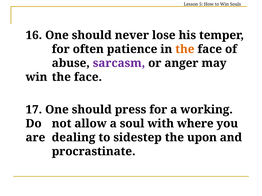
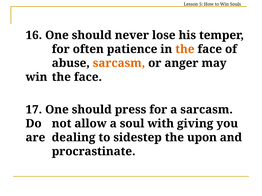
sarcasm at (119, 63) colour: purple -> orange
a working: working -> sarcasm
where: where -> giving
